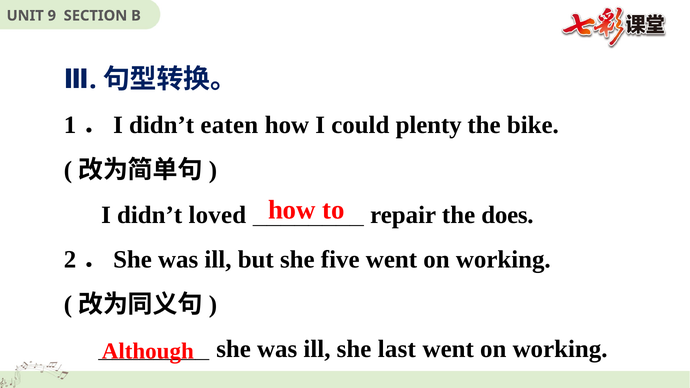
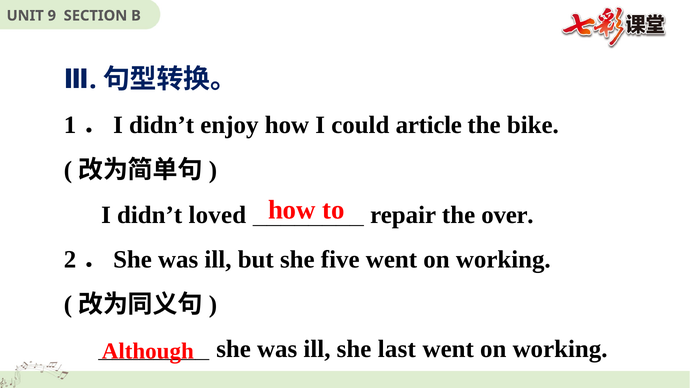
eaten: eaten -> enjoy
plenty: plenty -> article
does: does -> over
